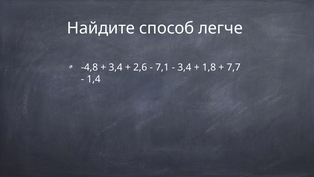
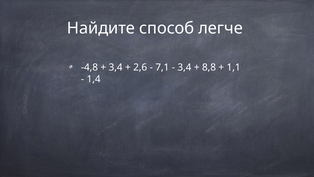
1,8: 1,8 -> 8,8
7,7: 7,7 -> 1,1
